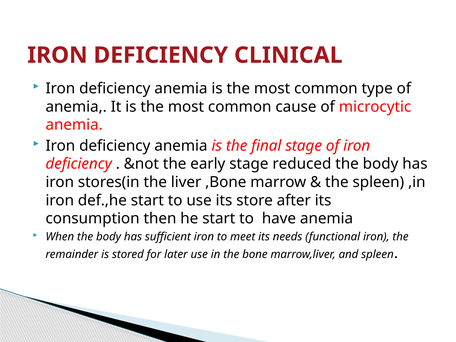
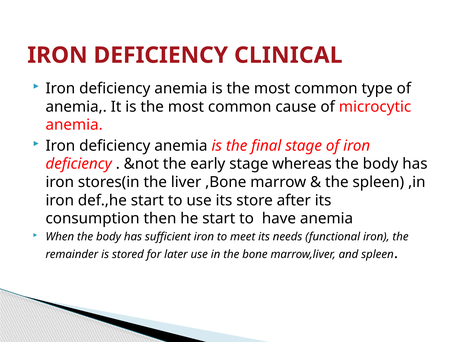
reduced: reduced -> whereas
